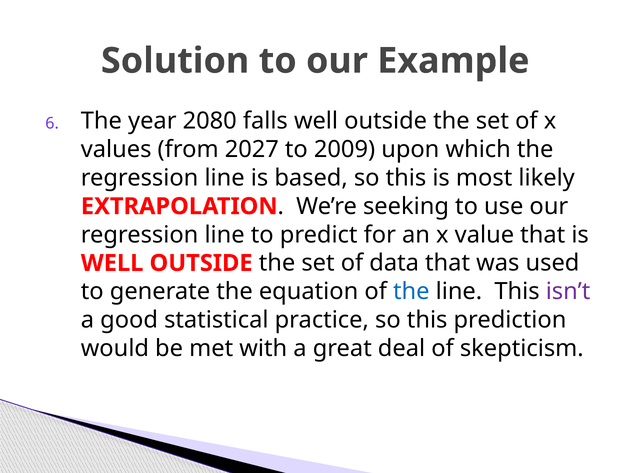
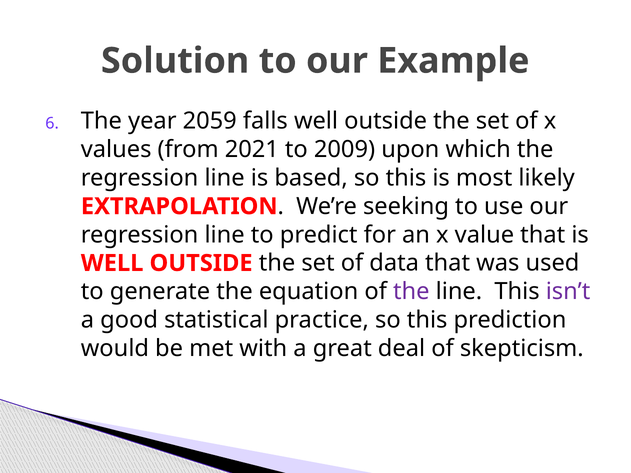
2080: 2080 -> 2059
2027: 2027 -> 2021
the at (411, 292) colour: blue -> purple
